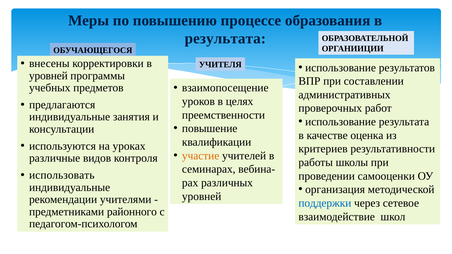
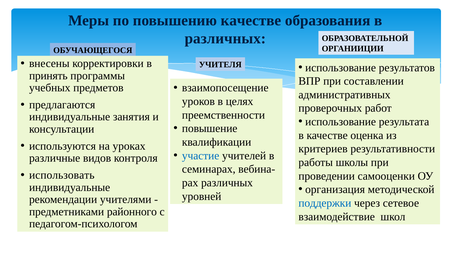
повышению процессе: процессе -> качестве
результата at (225, 39): результата -> различных
уровней at (48, 76): уровней -> принять
участие colour: orange -> blue
